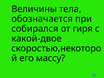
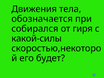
Величины: Величины -> Движения
какой-двое: какой-двое -> какой-силы
массу: массу -> будет
